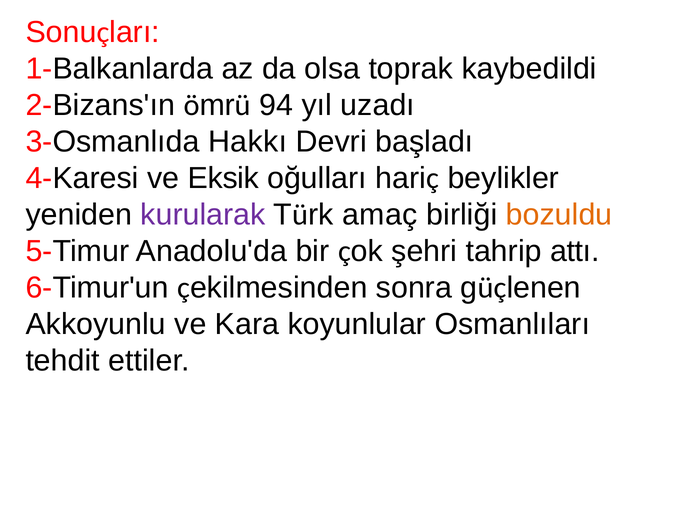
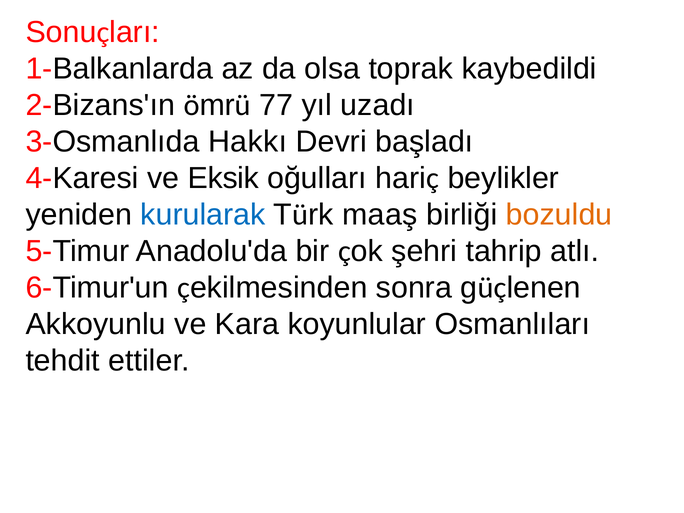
94: 94 -> 77
kurularak colour: purple -> blue
amaç: amaç -> maaş
attı: attı -> atlı
